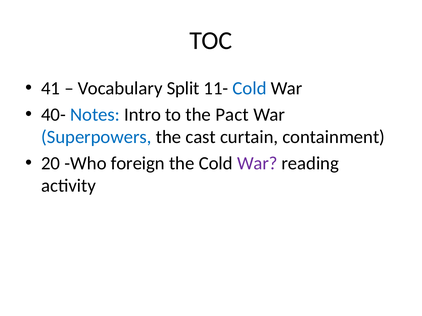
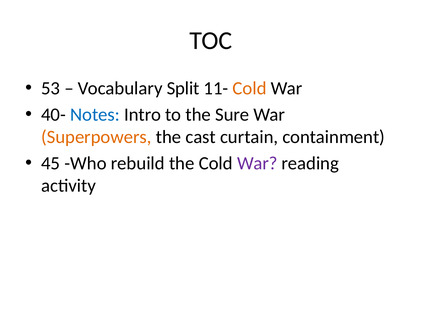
41: 41 -> 53
Cold at (250, 89) colour: blue -> orange
Pact: Pact -> Sure
Superpowers colour: blue -> orange
20: 20 -> 45
foreign: foreign -> rebuild
